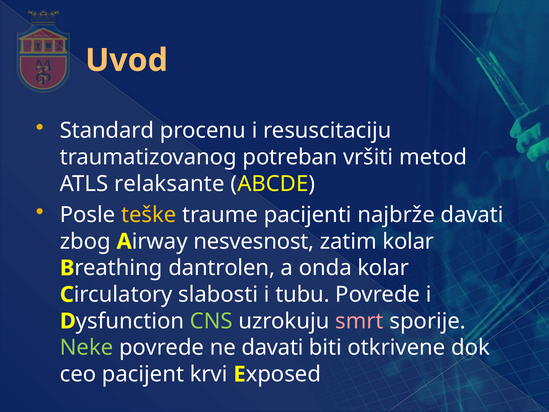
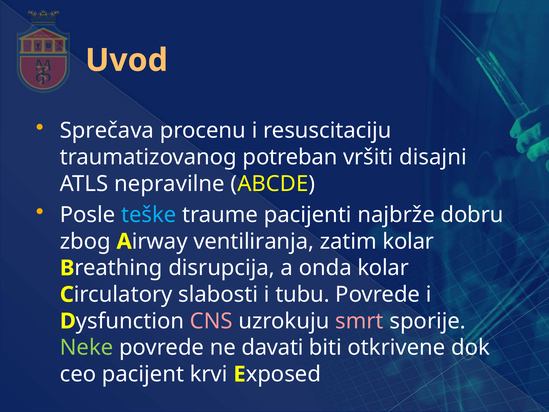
Standard: Standard -> Sprečava
metod: metod -> disajni
relaksante: relaksante -> nepravilne
teške colour: yellow -> light blue
najbrže davati: davati -> dobru
nesvesnost: nesvesnost -> ventiliranja
dantrolen: dantrolen -> disrupcija
CNS colour: light green -> pink
